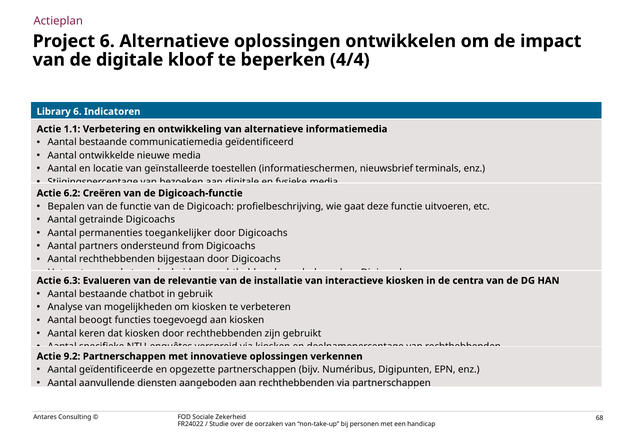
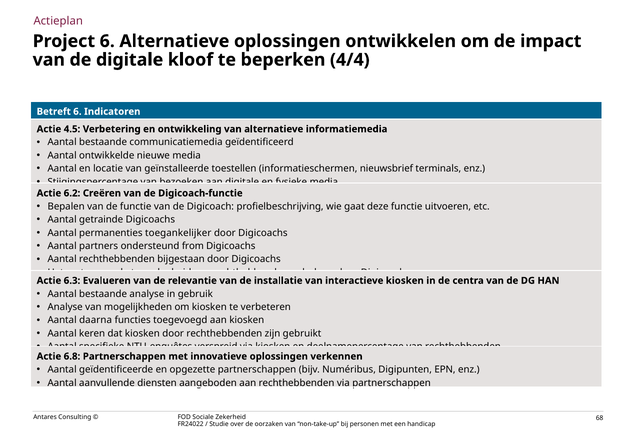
Library: Library -> Betreft
1.1: 1.1 -> 4.5
bestaande chatbot: chatbot -> analyse
beoogt: beoogt -> daarna
9.2: 9.2 -> 6.8
